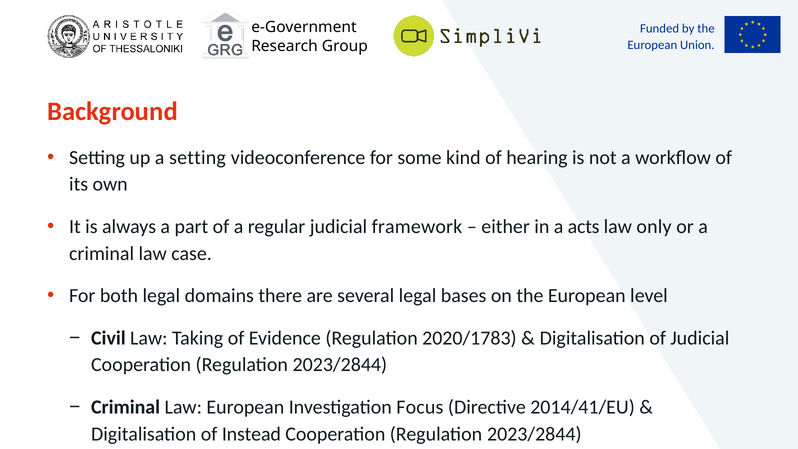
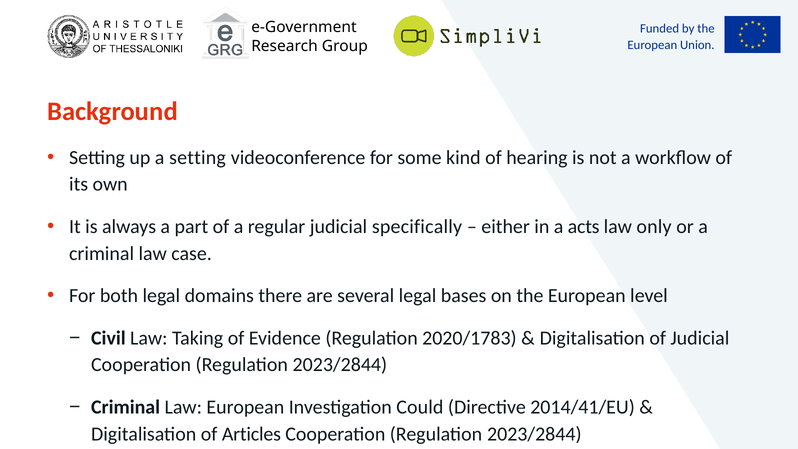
framework: framework -> specifically
Focus: Focus -> Could
Instead: Instead -> Articles
